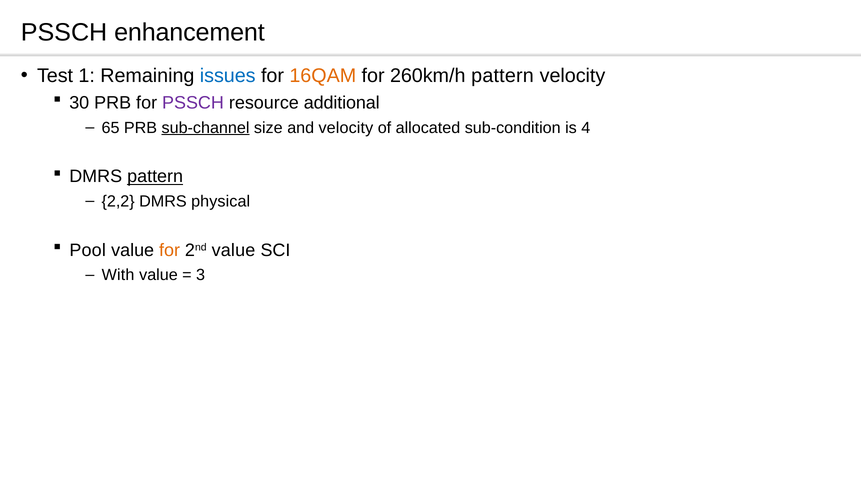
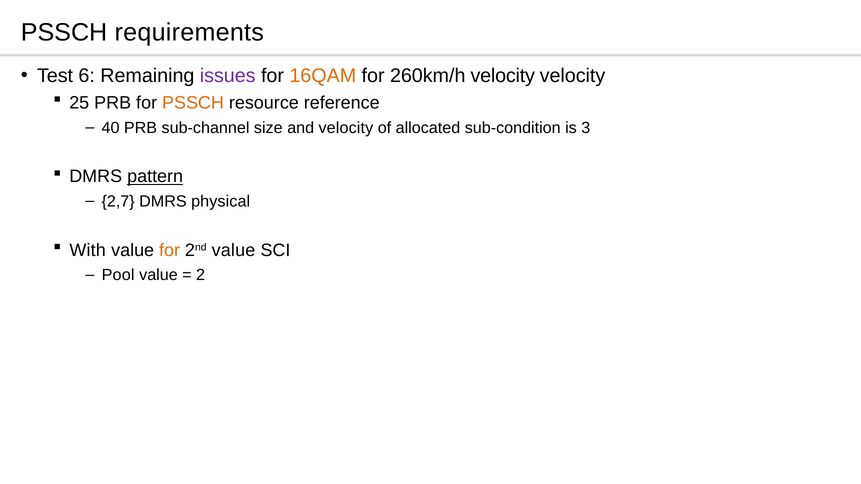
enhancement: enhancement -> requirements
1: 1 -> 6
issues colour: blue -> purple
260km/h pattern: pattern -> velocity
30: 30 -> 25
PSSCH at (193, 103) colour: purple -> orange
additional: additional -> reference
65: 65 -> 40
sub-channel underline: present -> none
4: 4 -> 3
2,2: 2,2 -> 2,7
Pool: Pool -> With
With: With -> Pool
3: 3 -> 2
